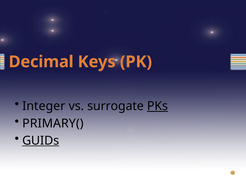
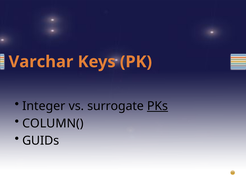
Decimal: Decimal -> Varchar
PRIMARY(: PRIMARY( -> COLUMN(
GUIDs underline: present -> none
